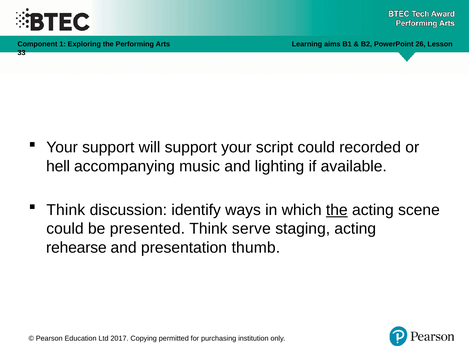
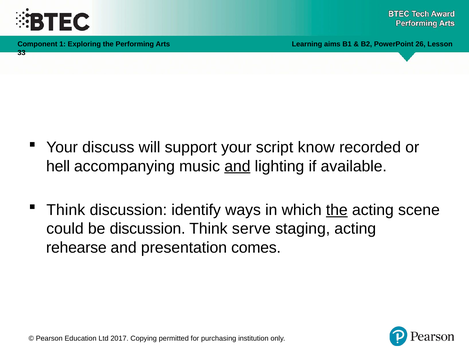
Your support: support -> discuss
script could: could -> know
and at (237, 166) underline: none -> present
be presented: presented -> discussion
thumb: thumb -> comes
